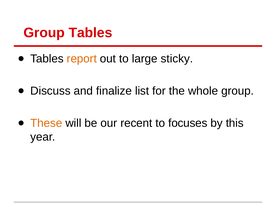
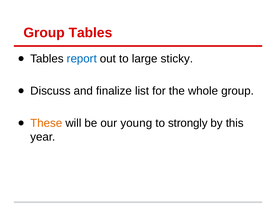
report colour: orange -> blue
recent: recent -> young
focuses: focuses -> strongly
